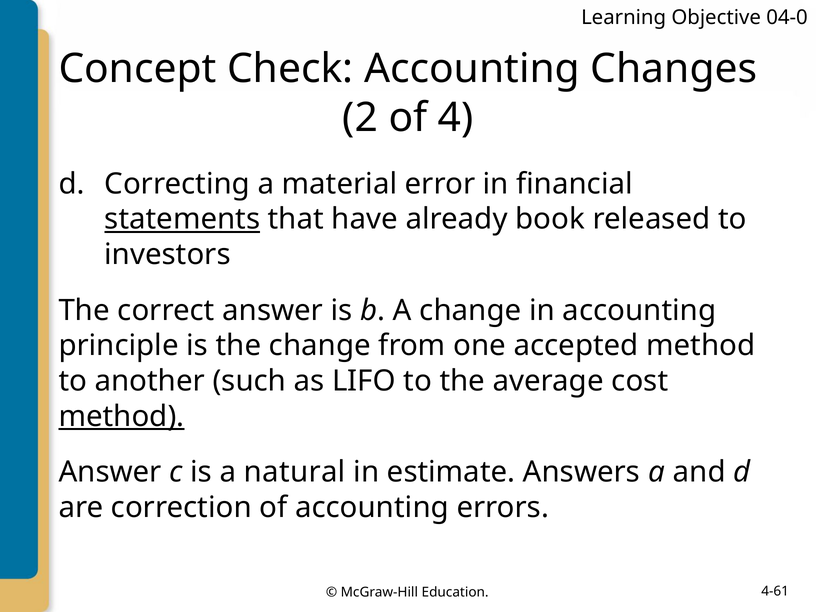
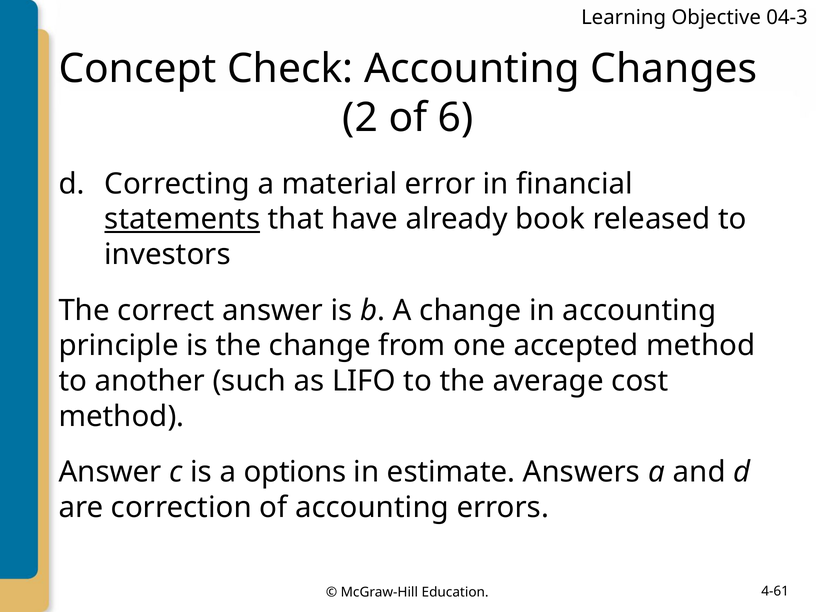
04-0: 04-0 -> 04-3
4: 4 -> 6
method at (121, 416) underline: present -> none
natural: natural -> options
